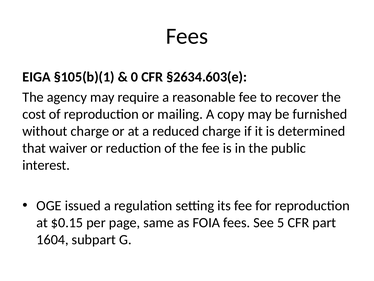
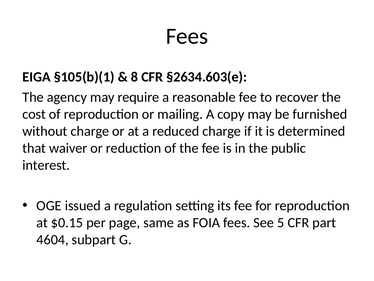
0: 0 -> 8
1604: 1604 -> 4604
